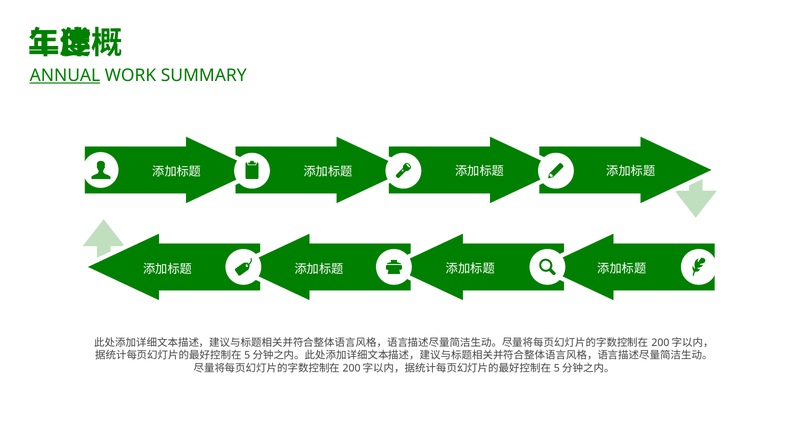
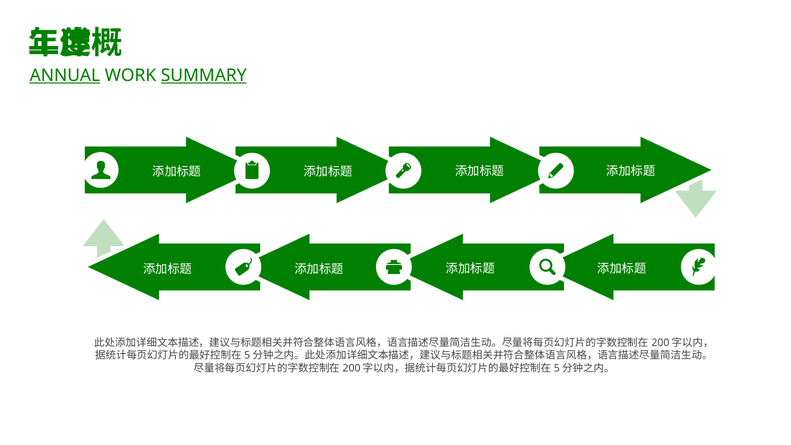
SUMMARY underline: none -> present
